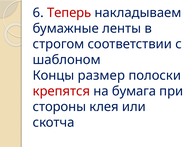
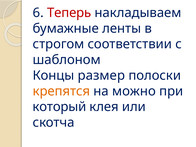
крепятся colour: red -> orange
бумага: бумага -> можно
стороны: стороны -> который
